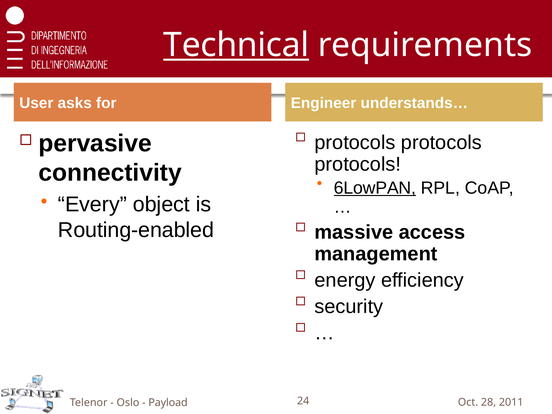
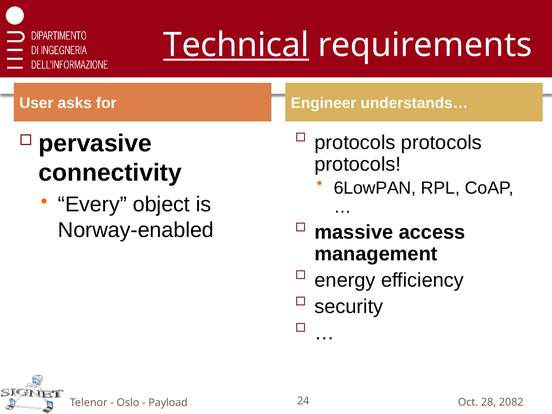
6LowPAN underline: present -> none
Routing-enabled: Routing-enabled -> Norway-enabled
2011: 2011 -> 2082
